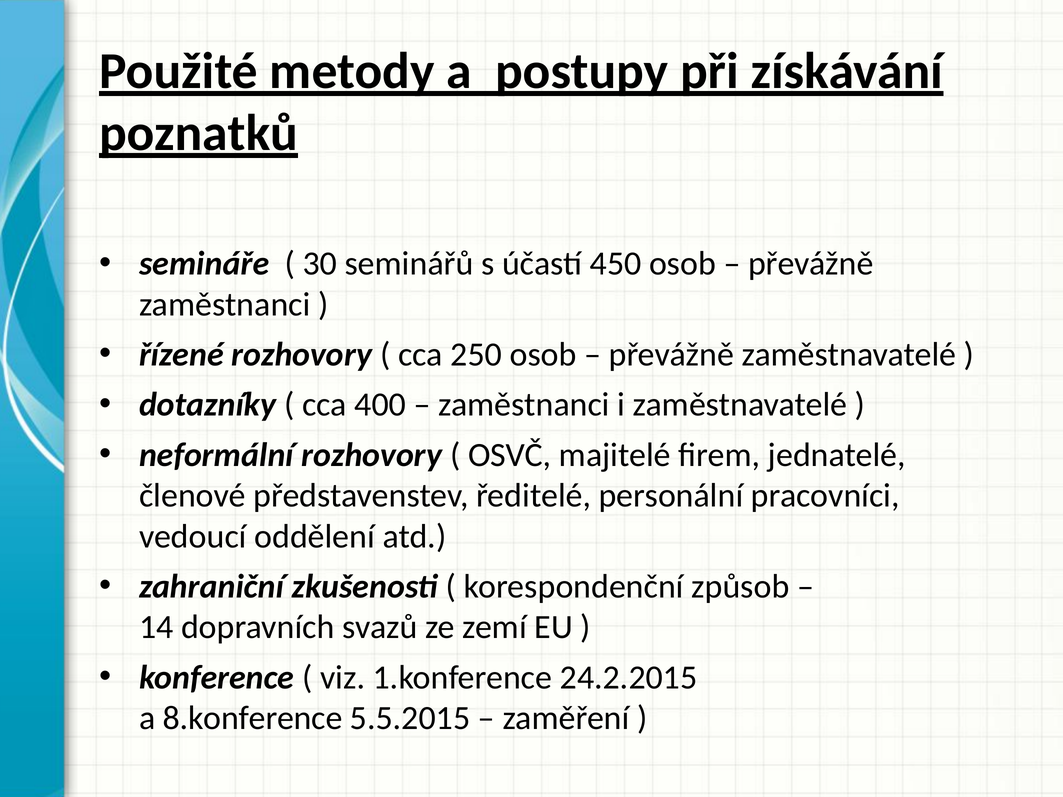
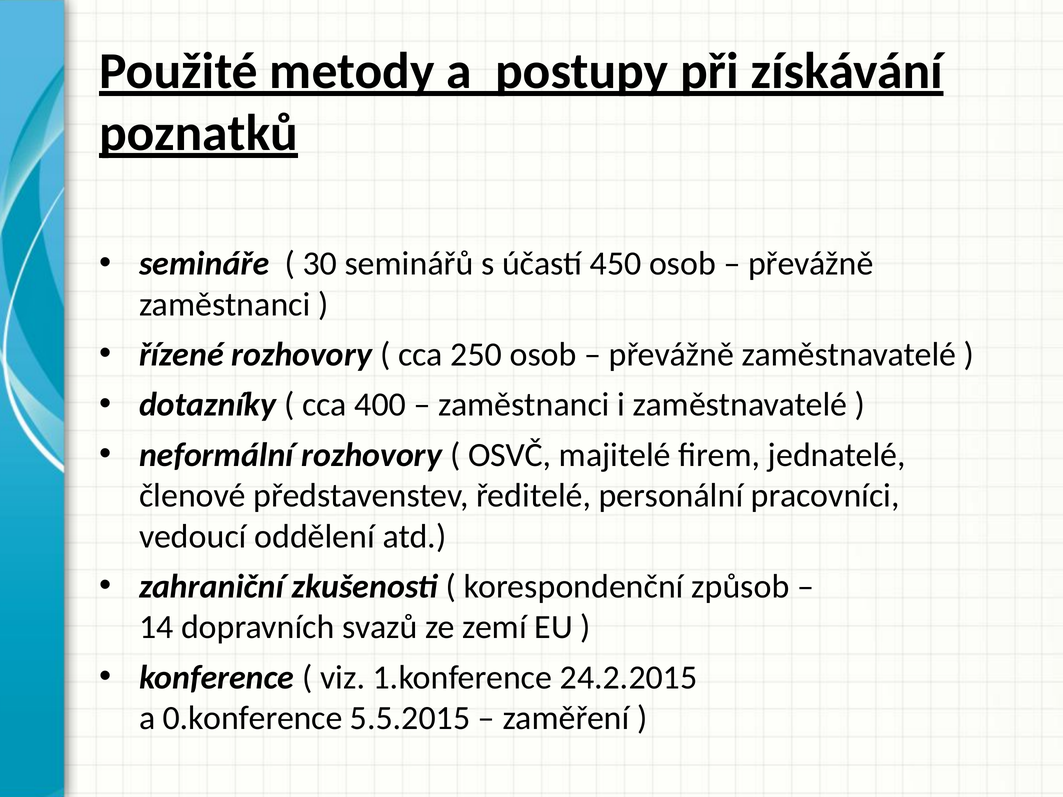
8.konference: 8.konference -> 0.konference
